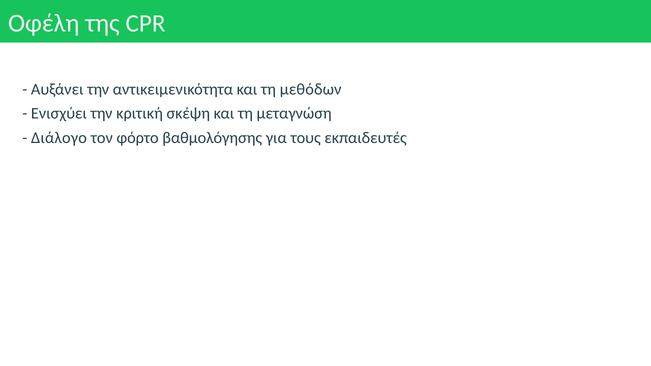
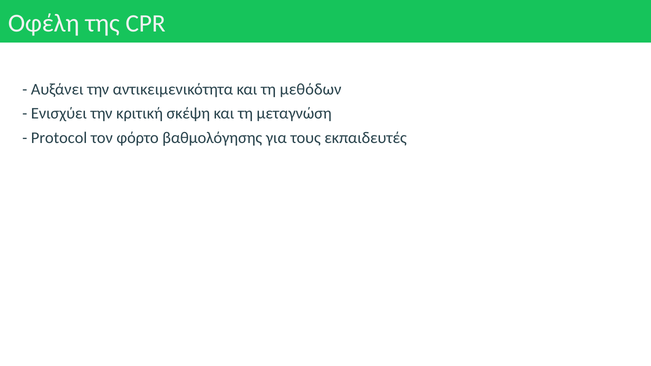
Διάλογο: Διάλογο -> Protocol
